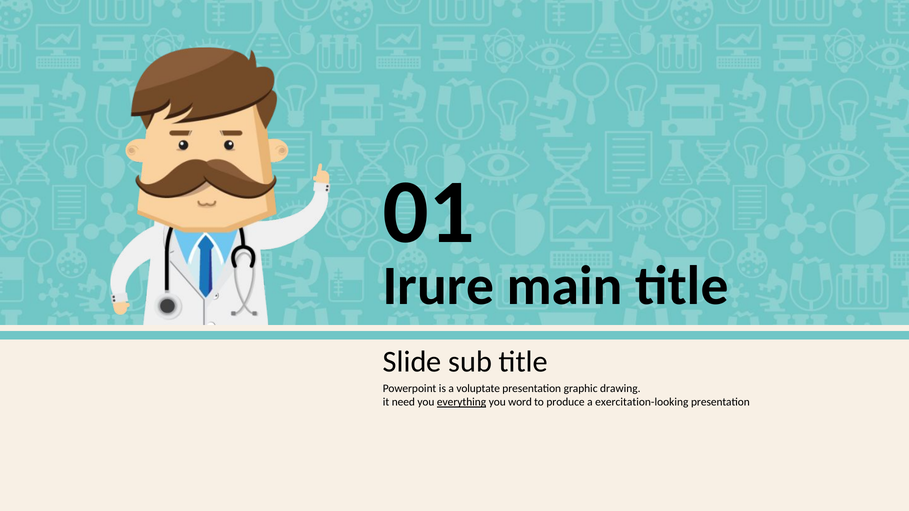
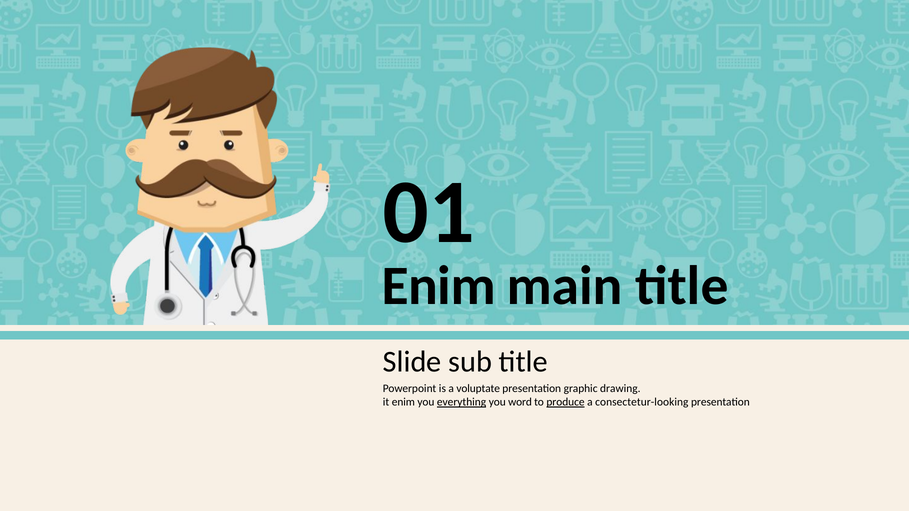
Irure at (439, 286): Irure -> Enim
it need: need -> enim
produce underline: none -> present
exercitation-looking: exercitation-looking -> consectetur-looking
